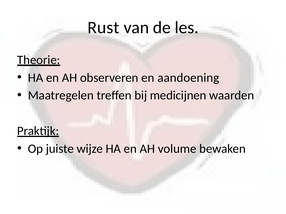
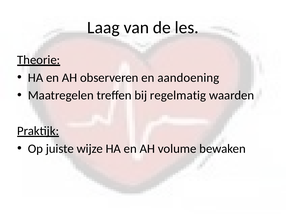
Rust: Rust -> Laag
medicijnen: medicijnen -> regelmatig
